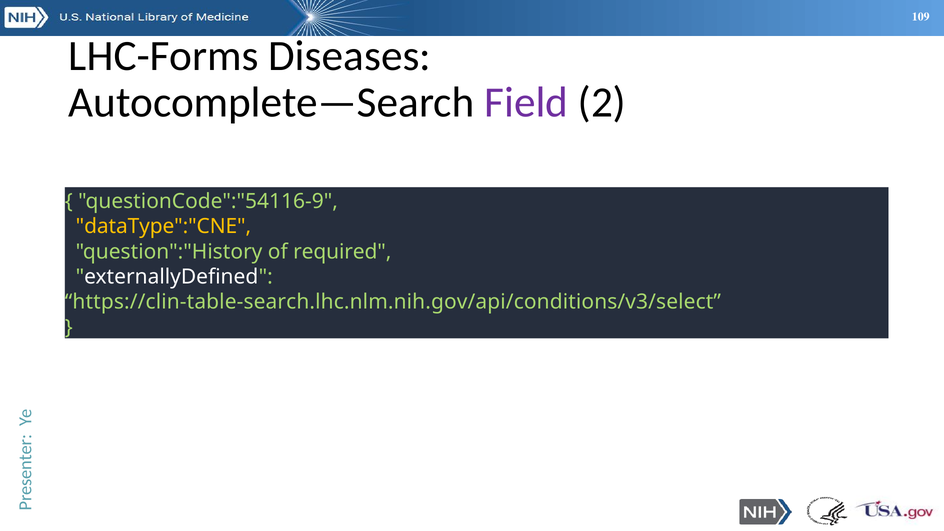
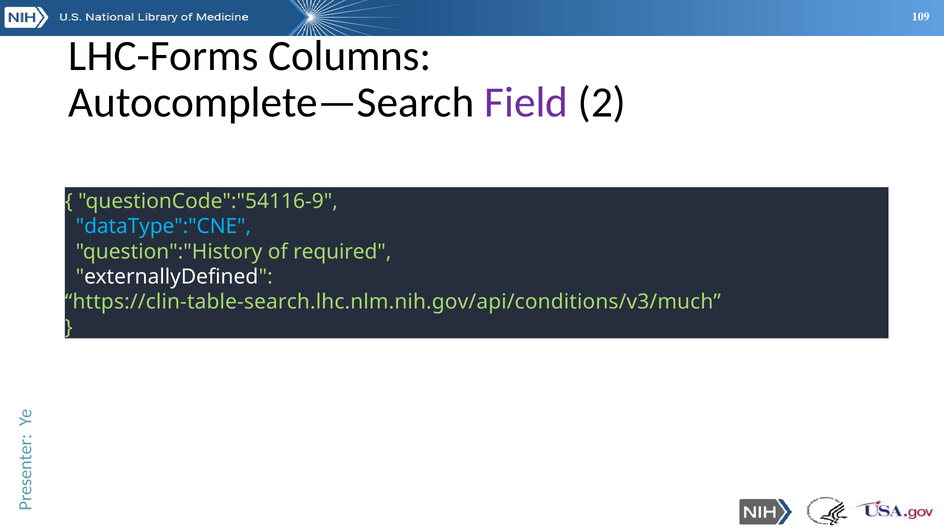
Diseases: Diseases -> Columns
dataType":"CNE colour: yellow -> light blue
https://clin-table-search.lhc.nlm.nih.gov/api/conditions/v3/select: https://clin-table-search.lhc.nlm.nih.gov/api/conditions/v3/select -> https://clin-table-search.lhc.nlm.nih.gov/api/conditions/v3/much
